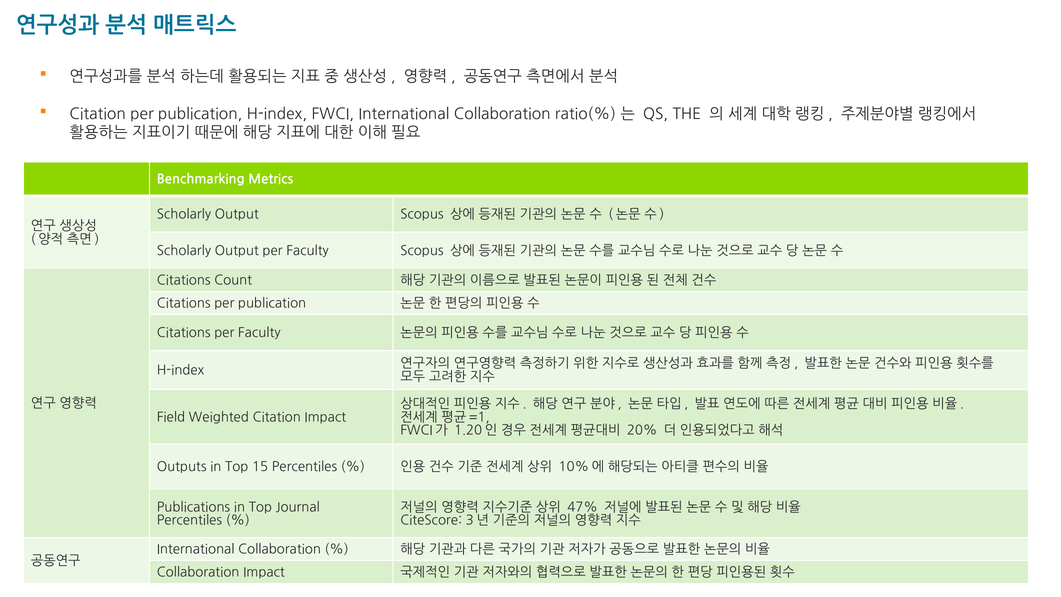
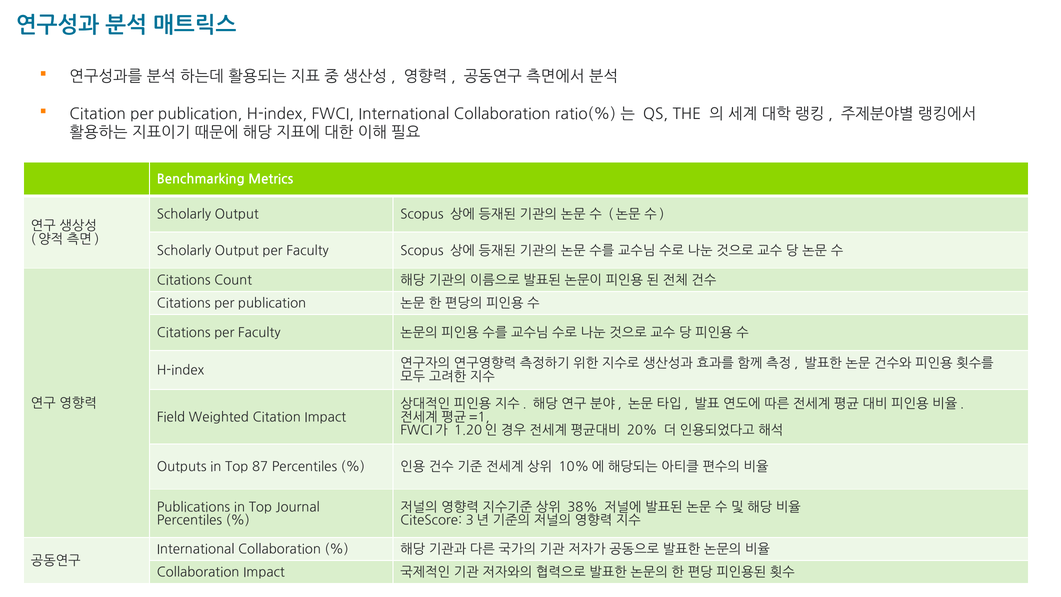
15: 15 -> 87
47%: 47% -> 38%
